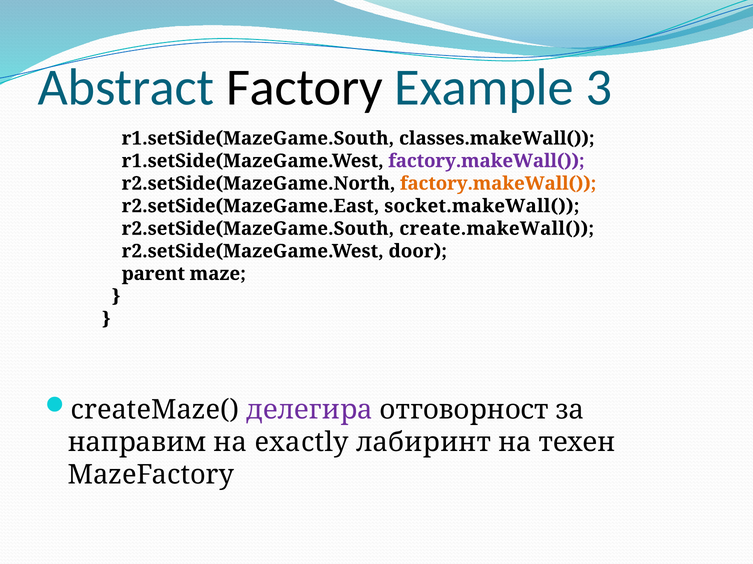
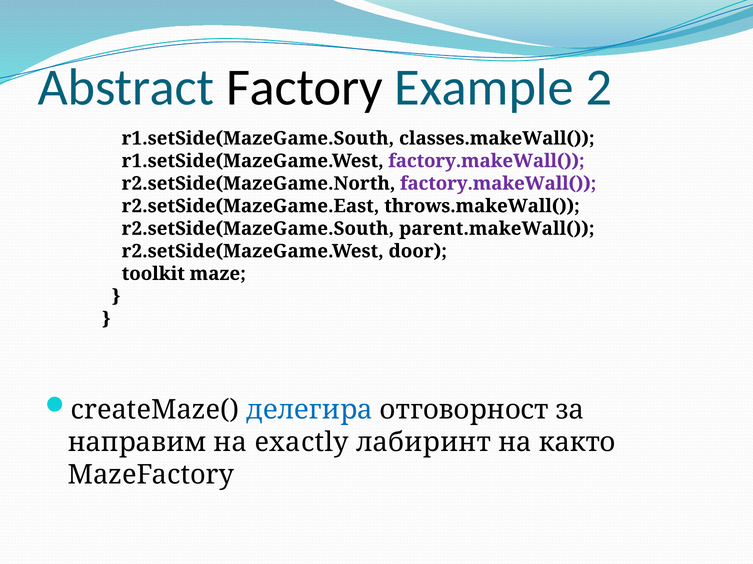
3: 3 -> 2
factory.makeWall( at (498, 184) colour: orange -> purple
socket.makeWall(: socket.makeWall( -> throws.makeWall(
create.makeWall(: create.makeWall( -> parent.makeWall(
parent: parent -> toolkit
делегира colour: purple -> blue
техен: техен -> както
